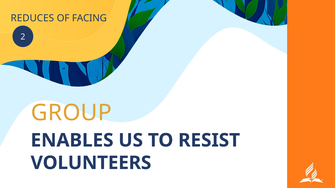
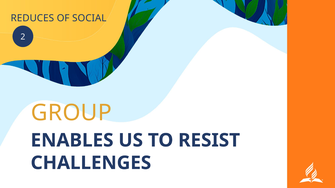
FACING: FACING -> SOCIAL
VOLUNTEERS: VOLUNTEERS -> CHALLENGES
